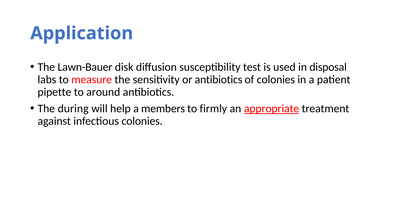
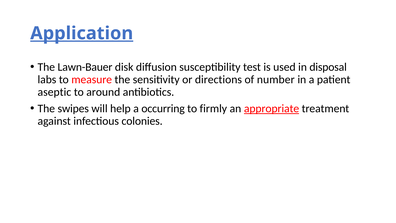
Application underline: none -> present
or antibiotics: antibiotics -> directions
of colonies: colonies -> number
pipette: pipette -> aseptic
during: during -> swipes
members: members -> occurring
